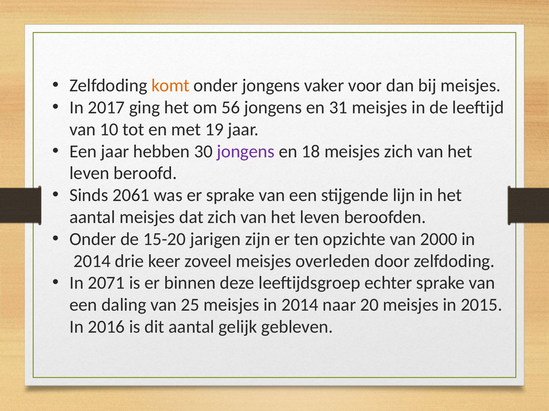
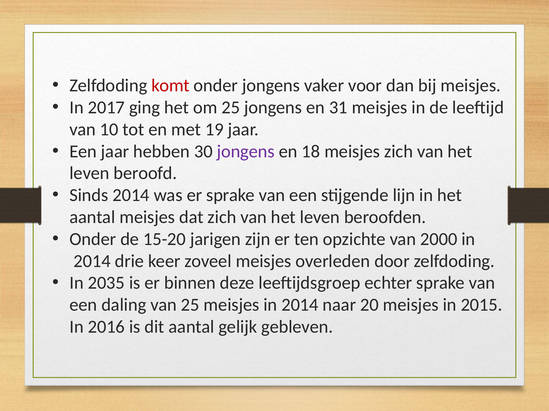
komt colour: orange -> red
om 56: 56 -> 25
Sinds 2061: 2061 -> 2014
2071: 2071 -> 2035
